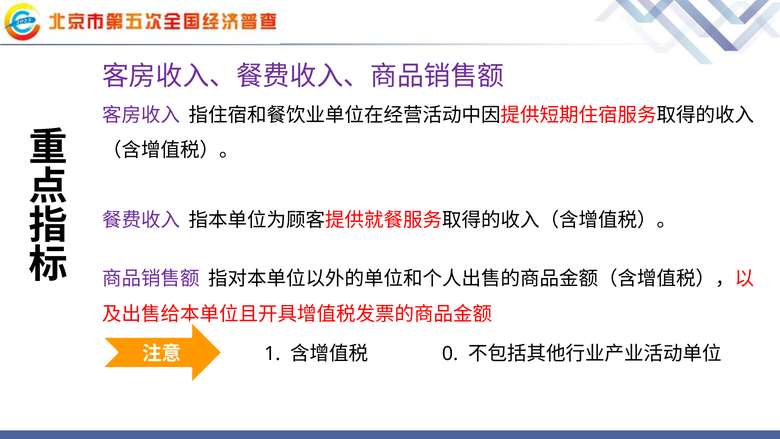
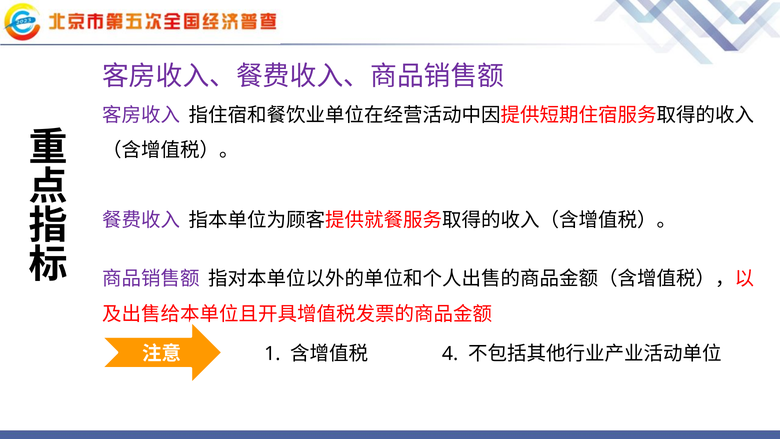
0: 0 -> 4
